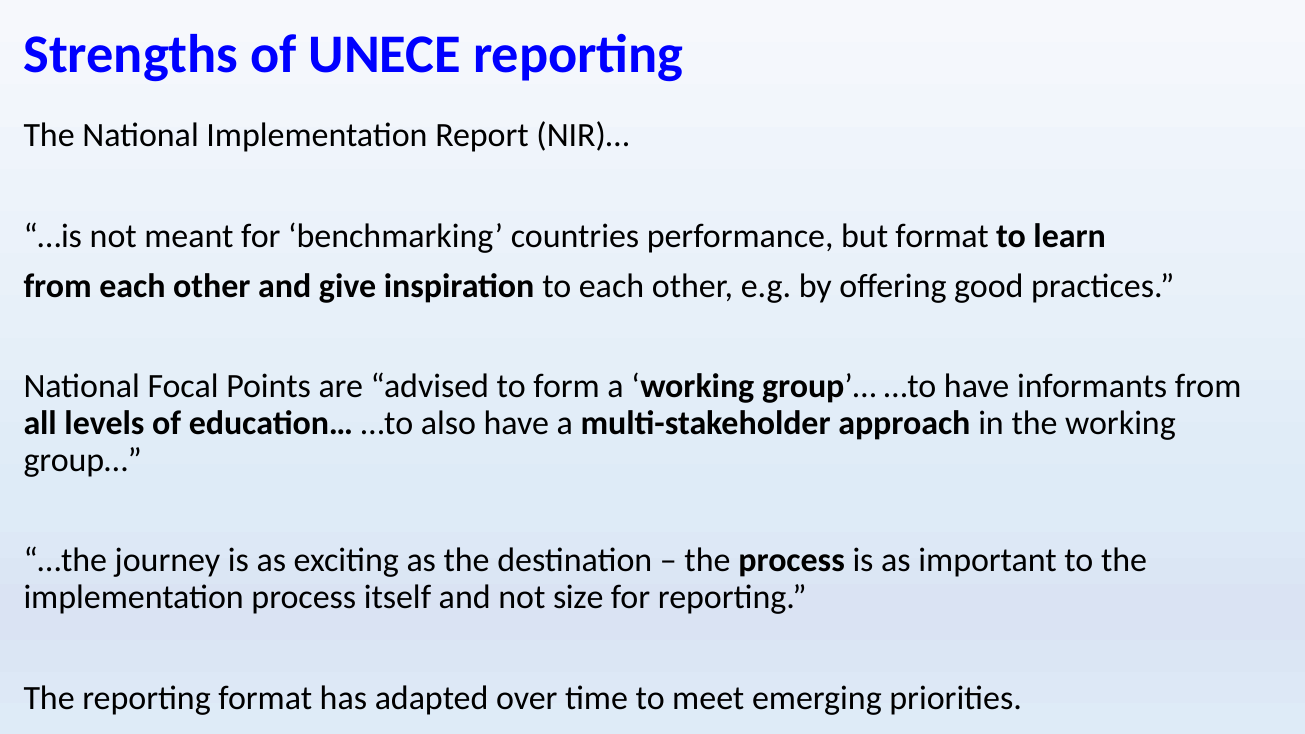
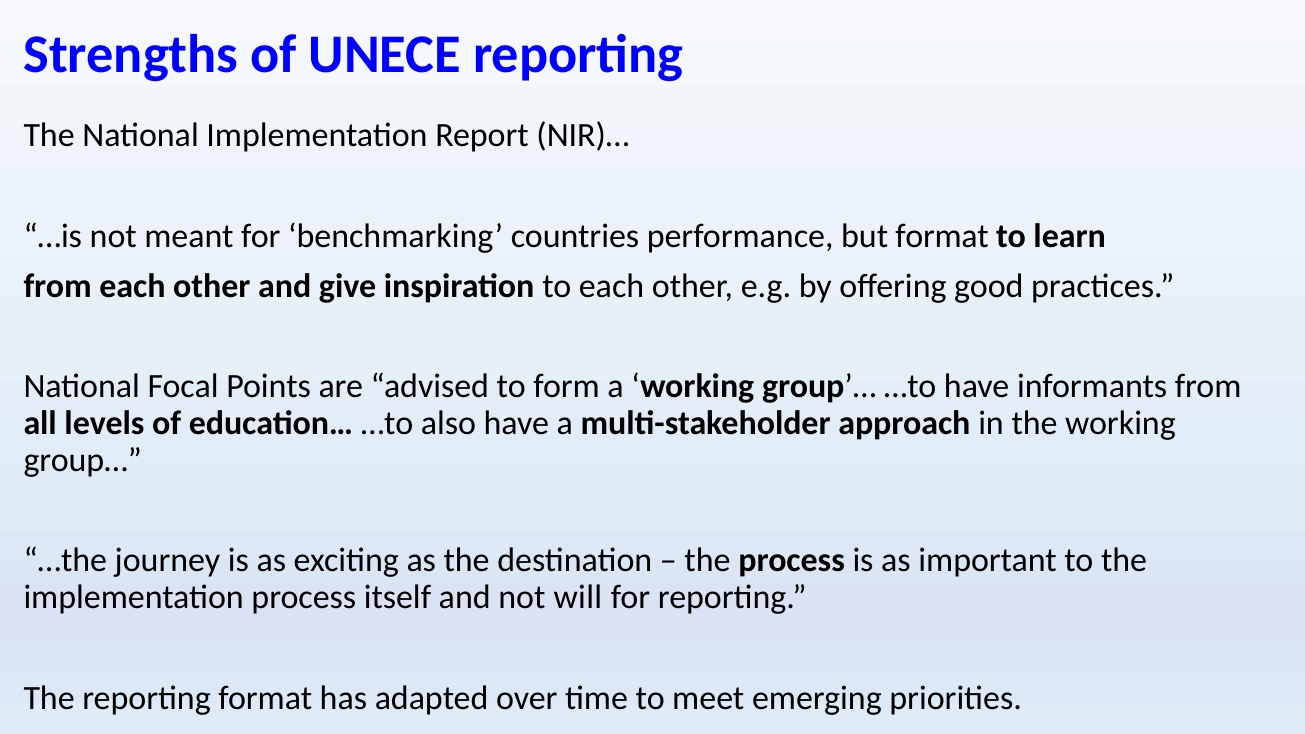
size: size -> will
